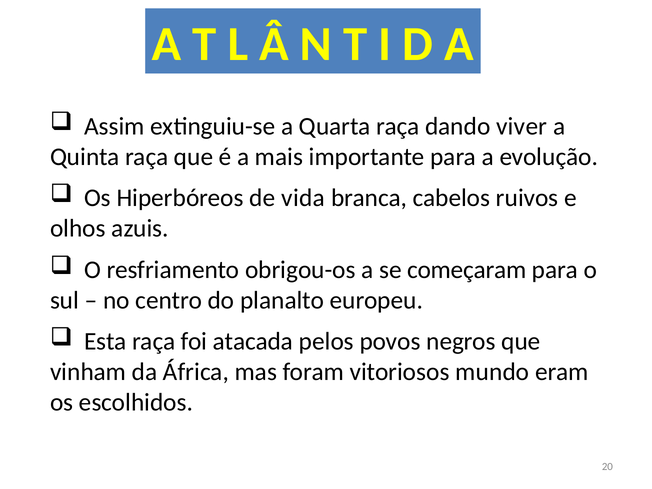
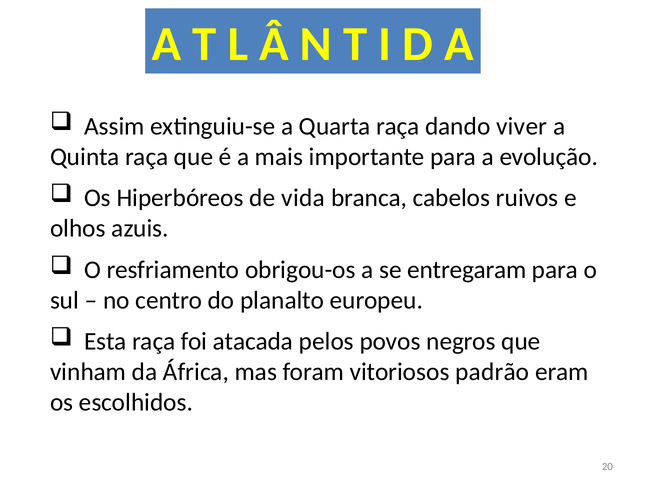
começaram: começaram -> entregaram
mundo: mundo -> padrão
